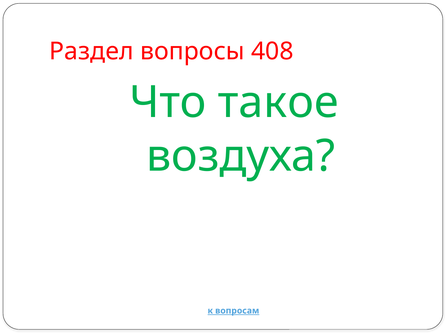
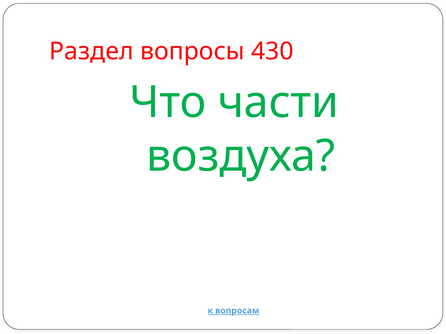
408: 408 -> 430
такое: такое -> части
